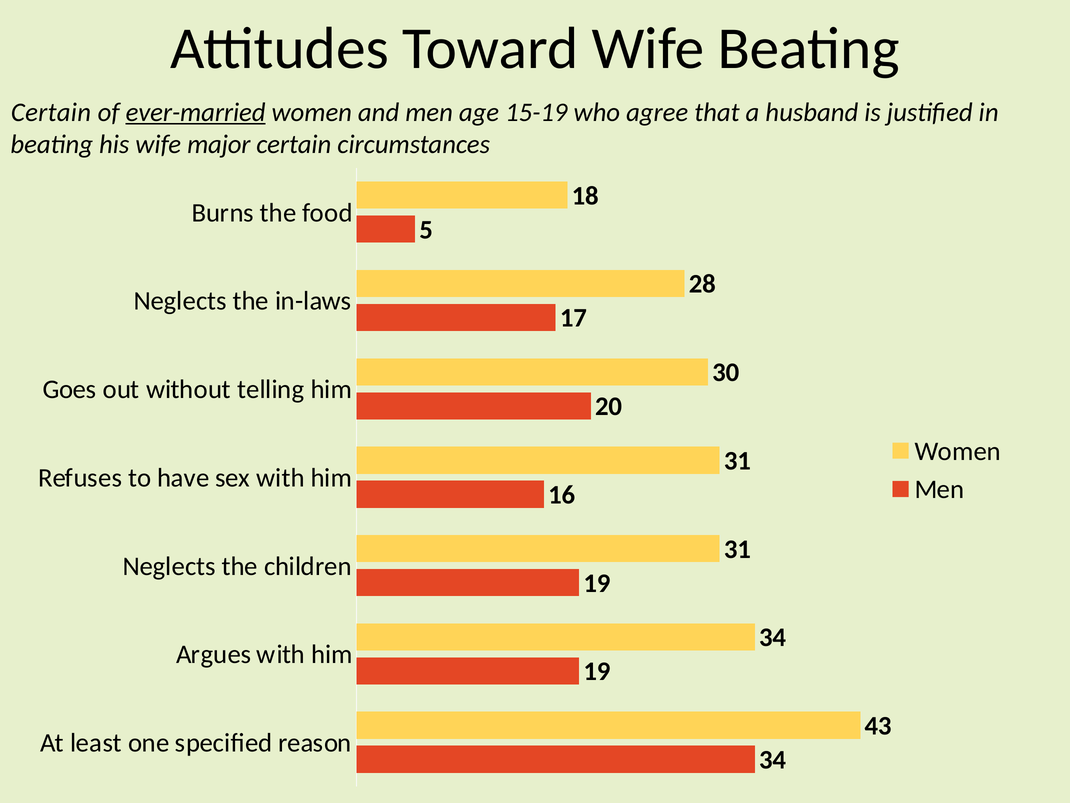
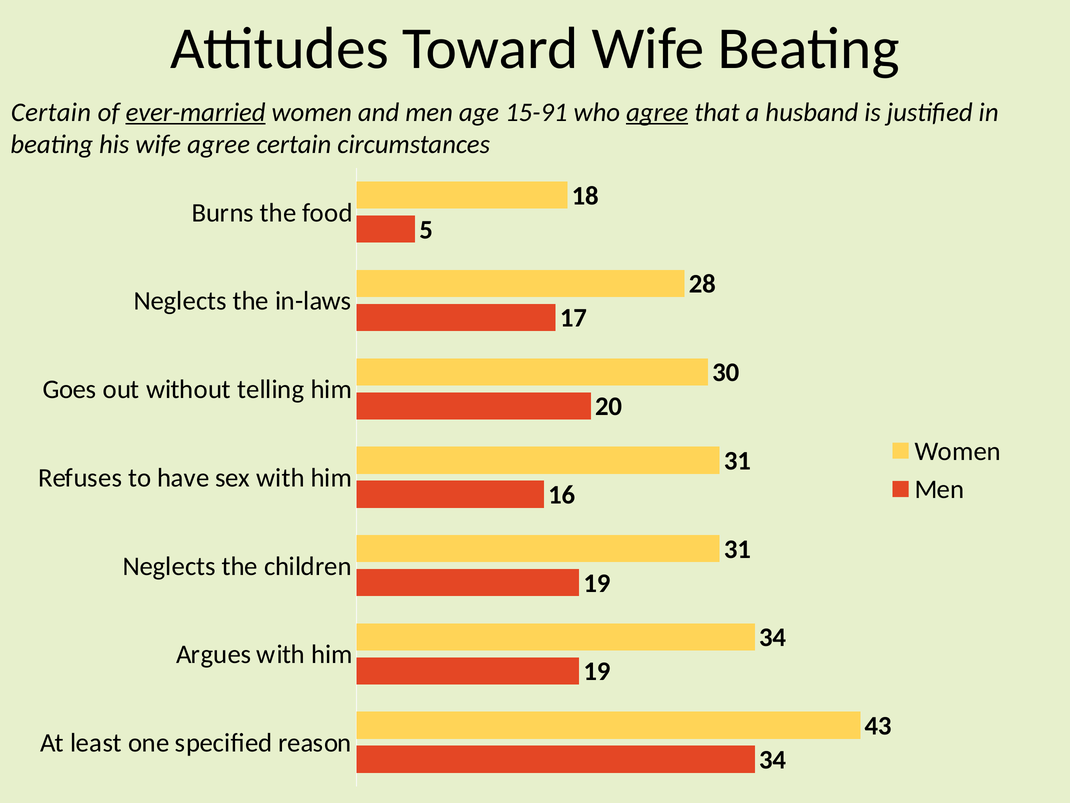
15-19: 15-19 -> 15-91
agree at (657, 112) underline: none -> present
wife major: major -> agree
